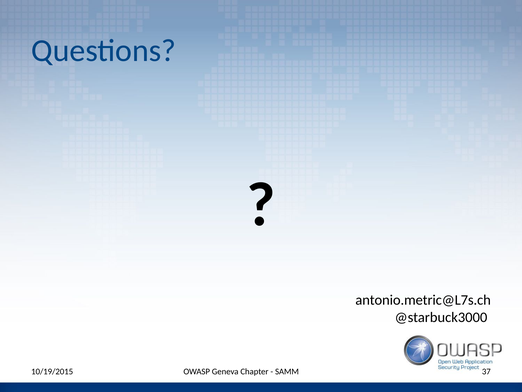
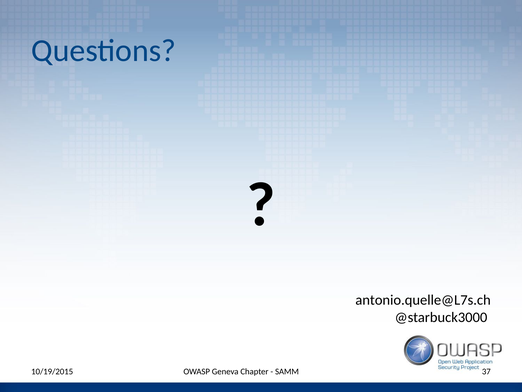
antonio.metric@L7s.ch: antonio.metric@L7s.ch -> antonio.quelle@L7s.ch
